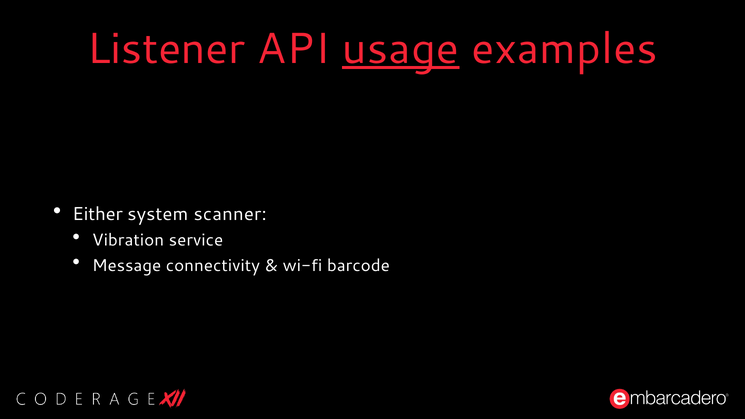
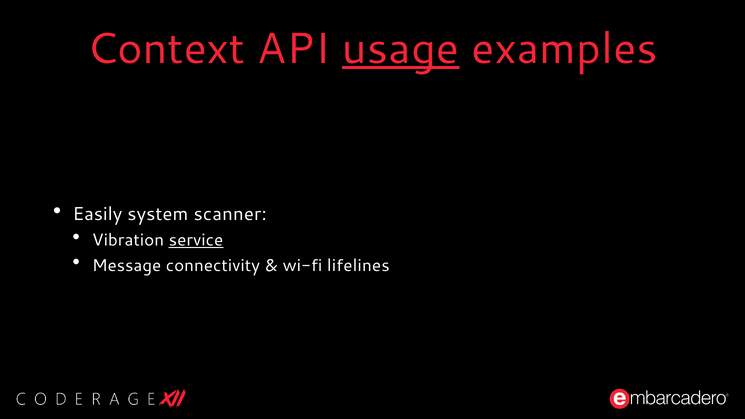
Listener: Listener -> Context
Either: Either -> Easily
service underline: none -> present
barcode: barcode -> lifelines
